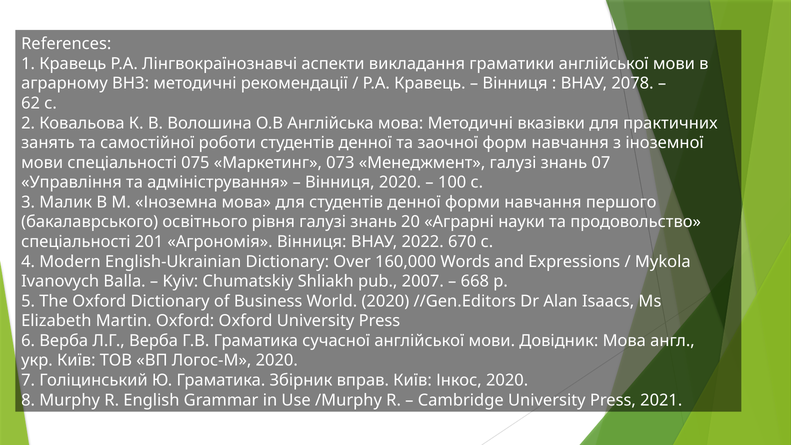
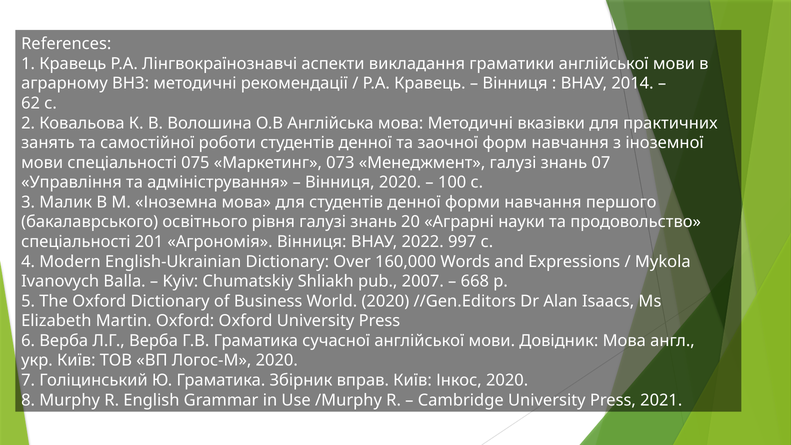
2078: 2078 -> 2014
670: 670 -> 997
